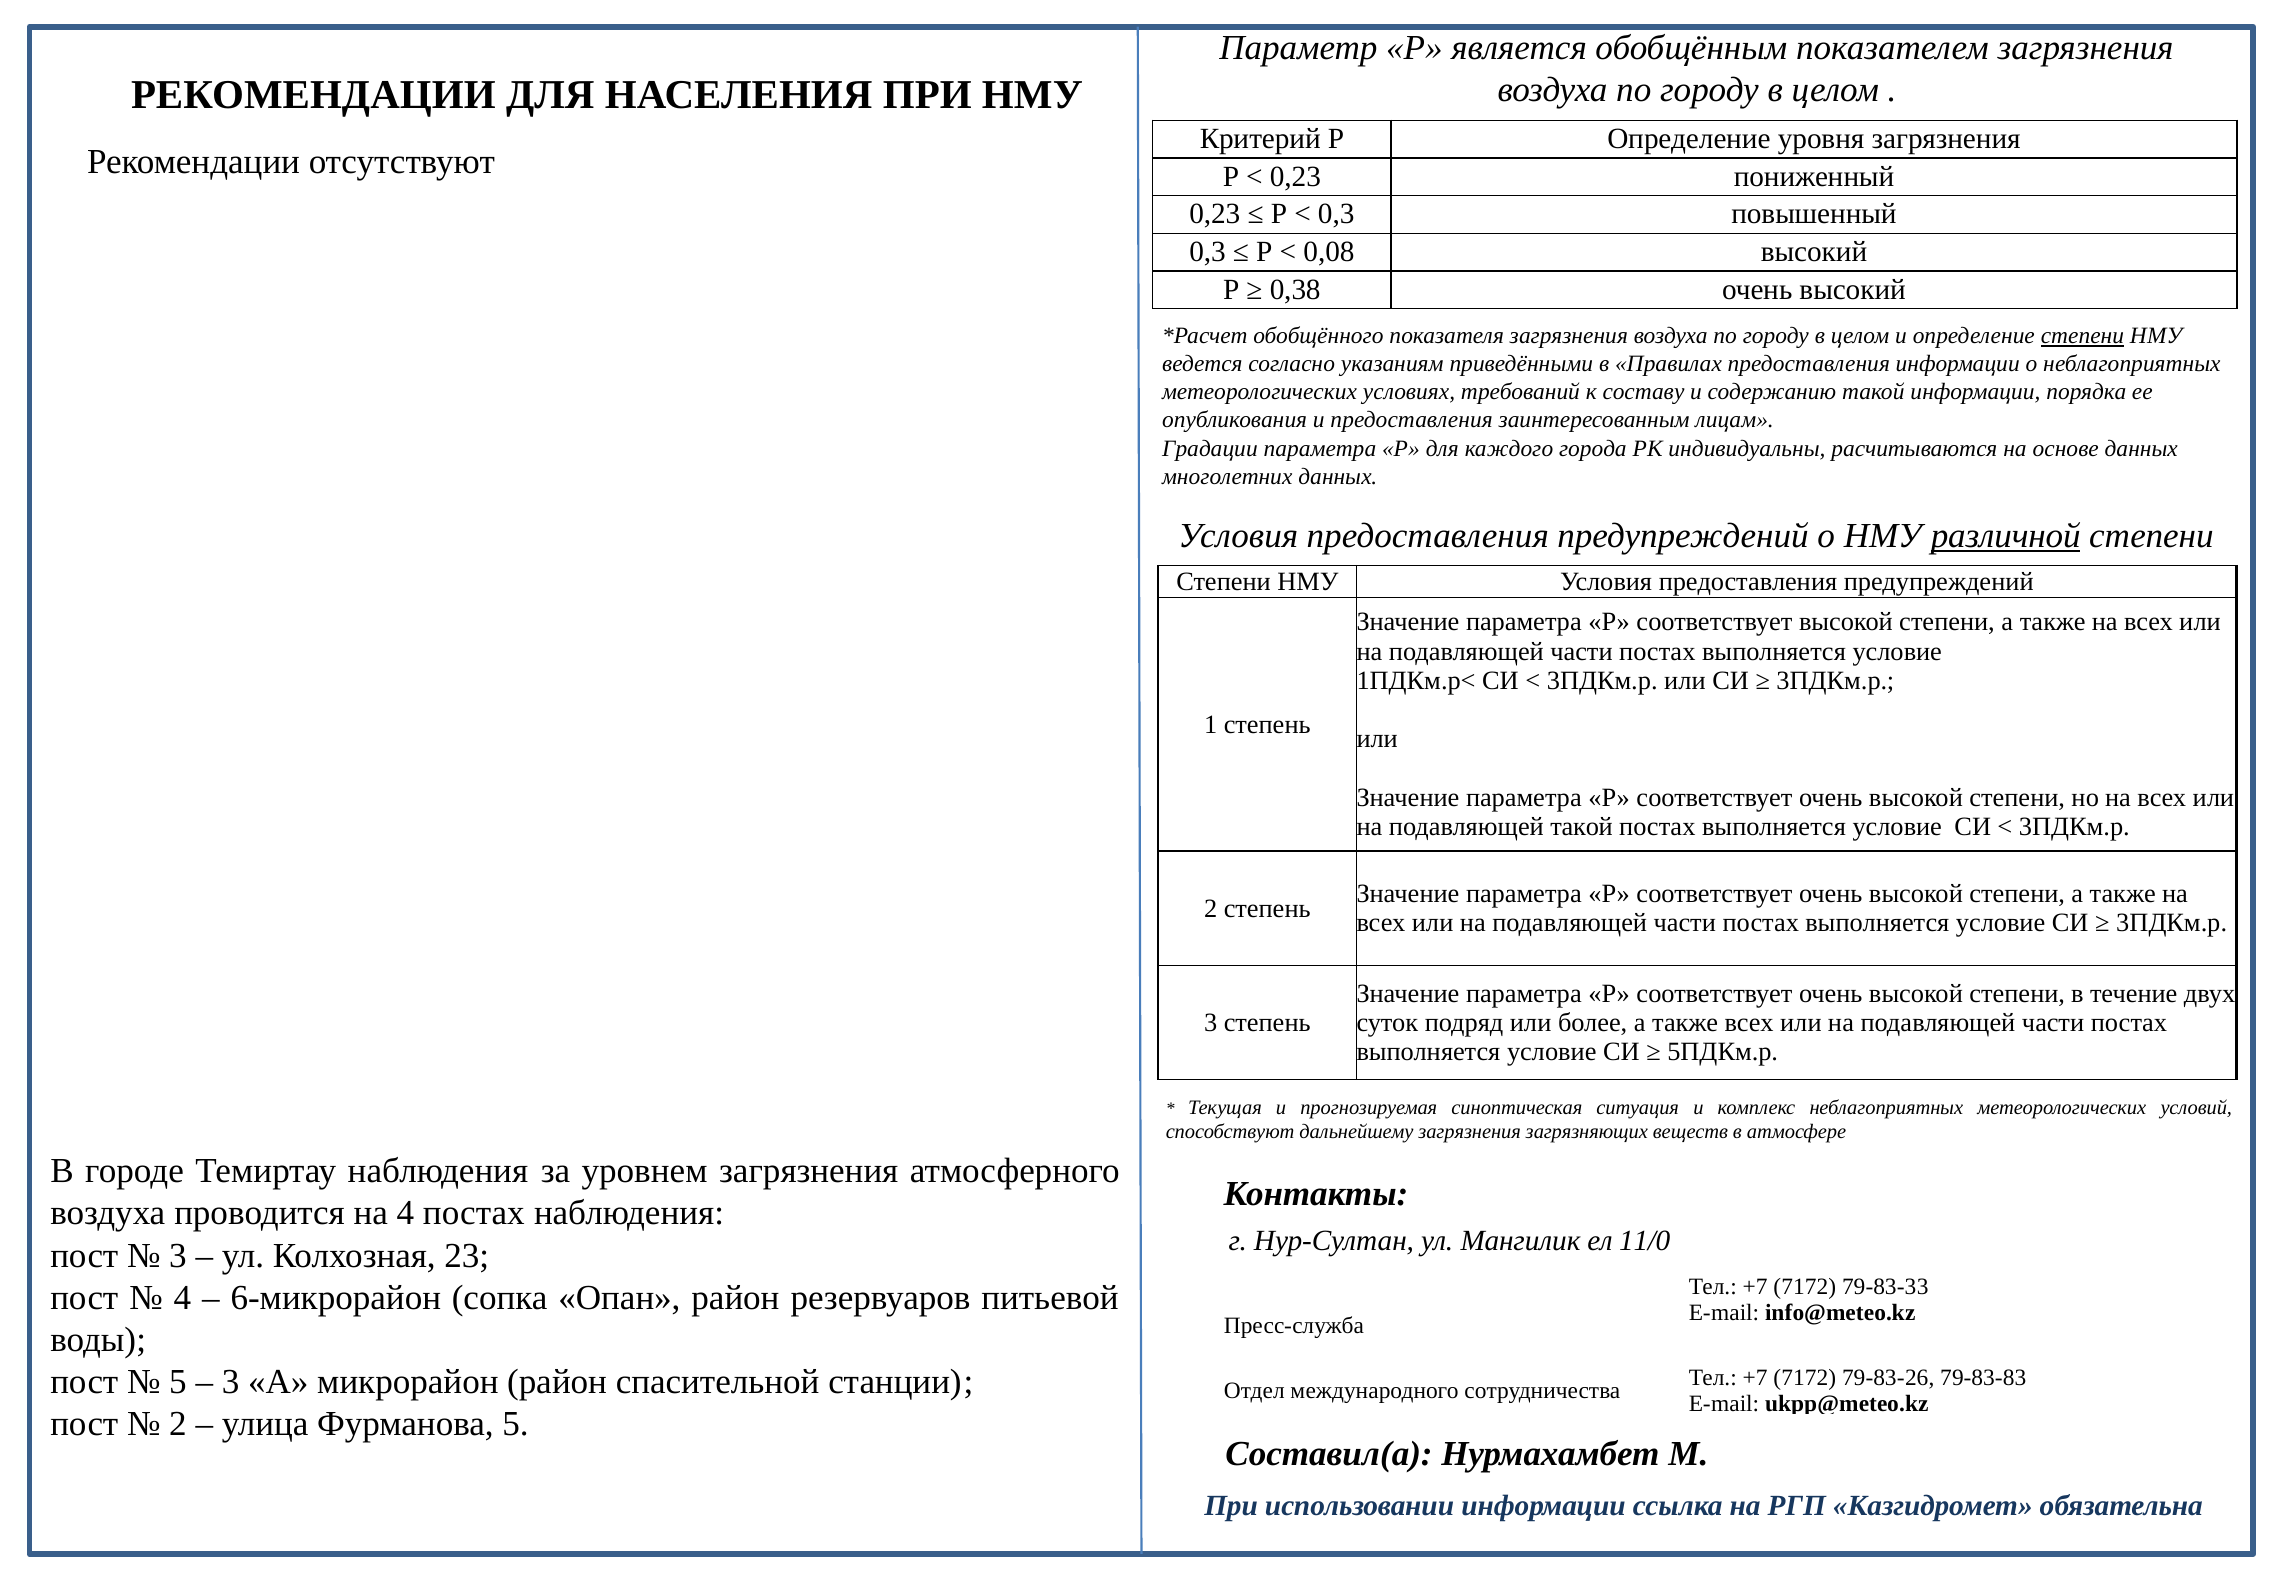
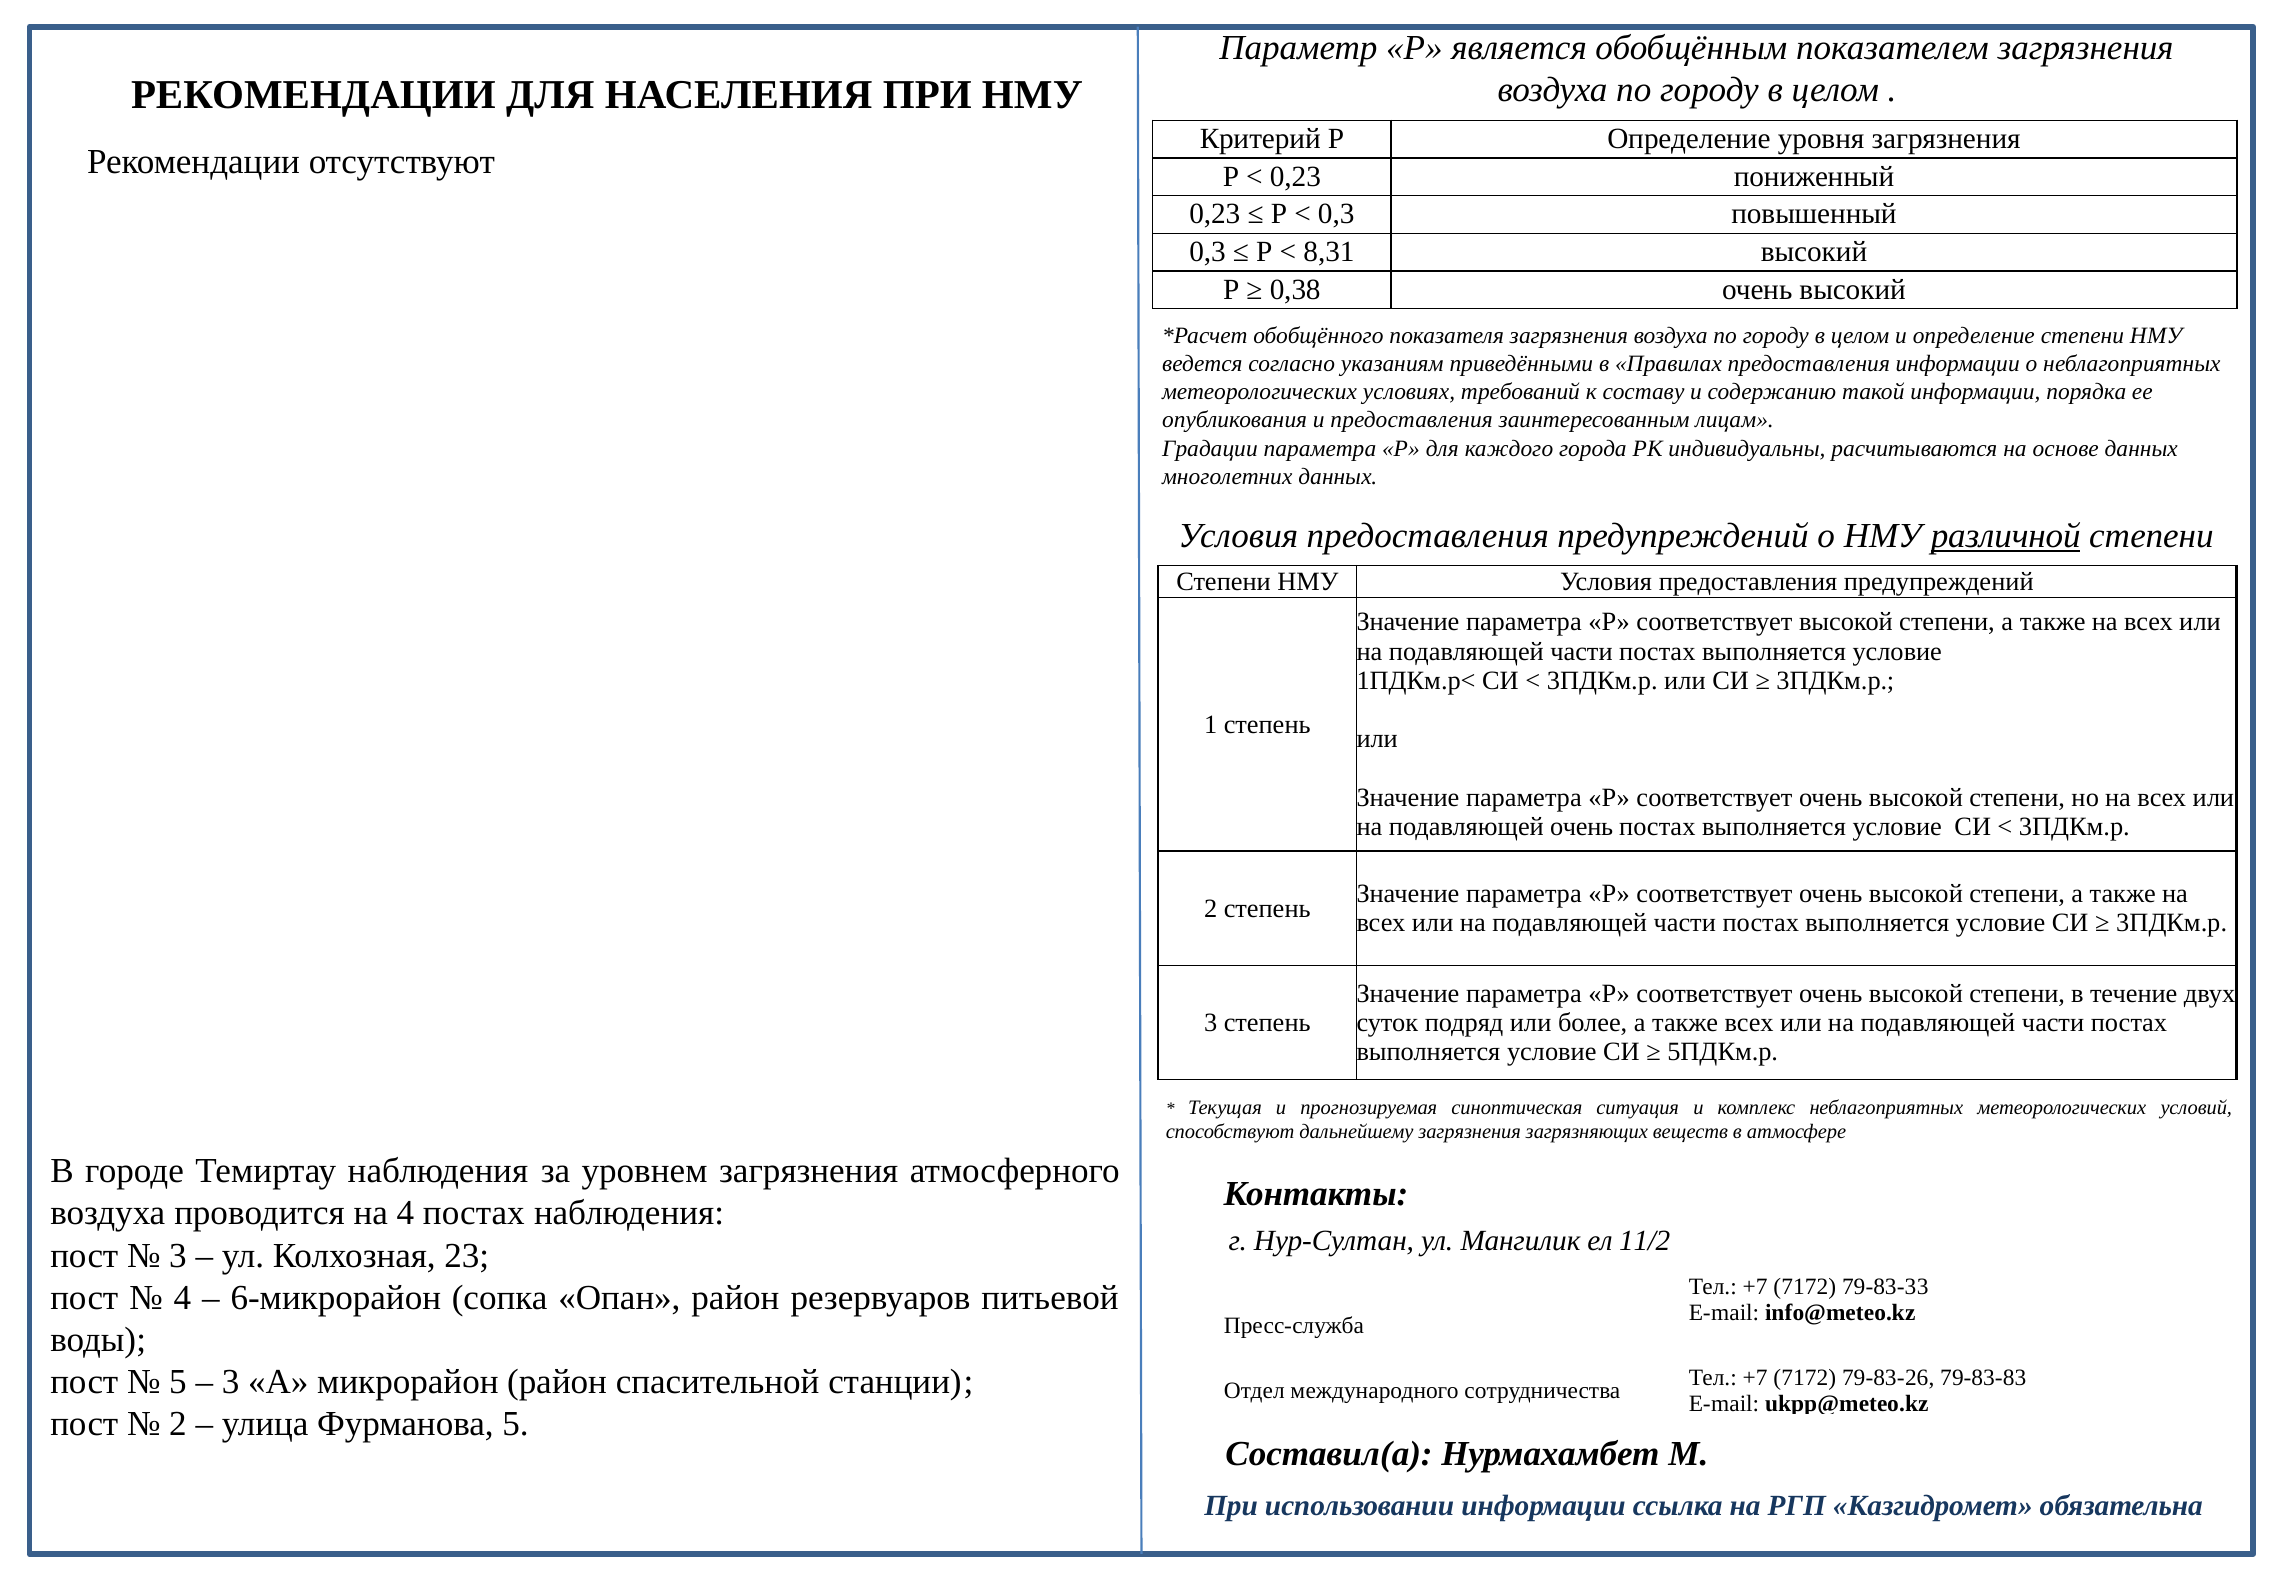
0,08: 0,08 -> 8,31
степени at (2082, 336) underline: present -> none
подавляющей такой: такой -> очень
11/0: 11/0 -> 11/2
